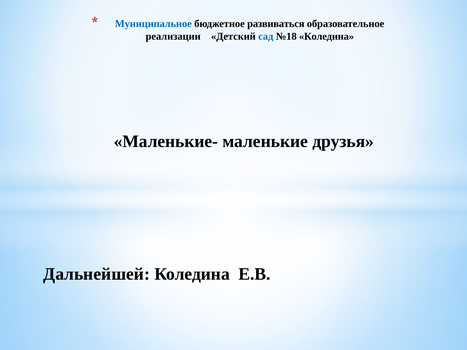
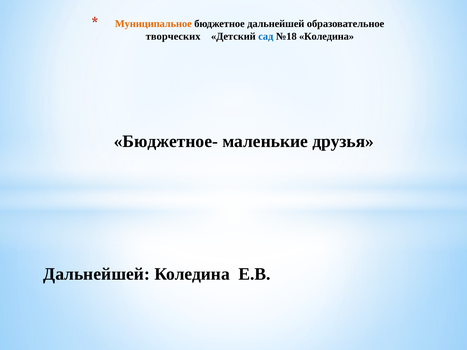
Муниципальное colour: blue -> orange
бюджетное развиваться: развиваться -> дальнейшей
реализации: реализации -> творческих
Маленькие-: Маленькие- -> Бюджетное-
